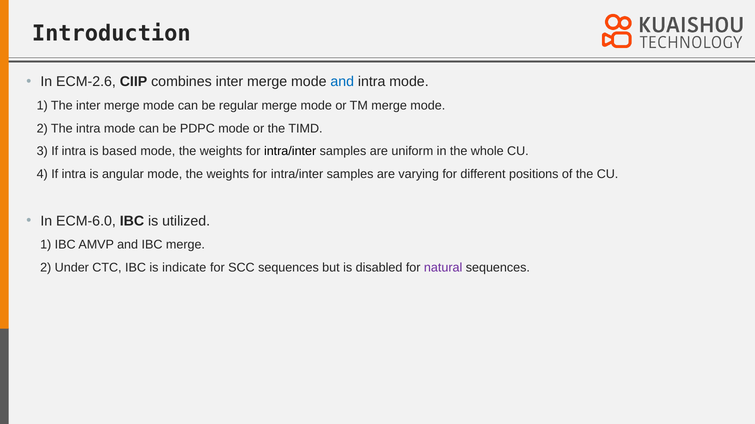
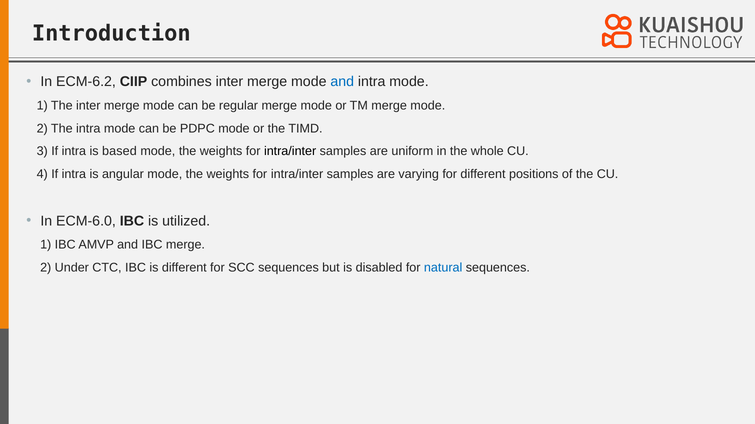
ECM-2.6: ECM-2.6 -> ECM-6.2
is indicate: indicate -> different
natural colour: purple -> blue
